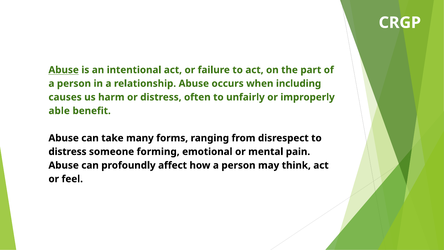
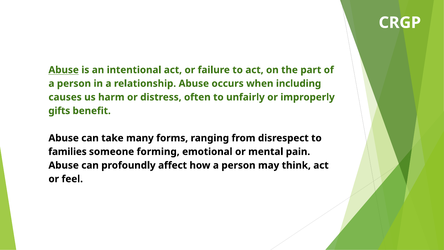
able: able -> gifts
distress at (67, 152): distress -> families
